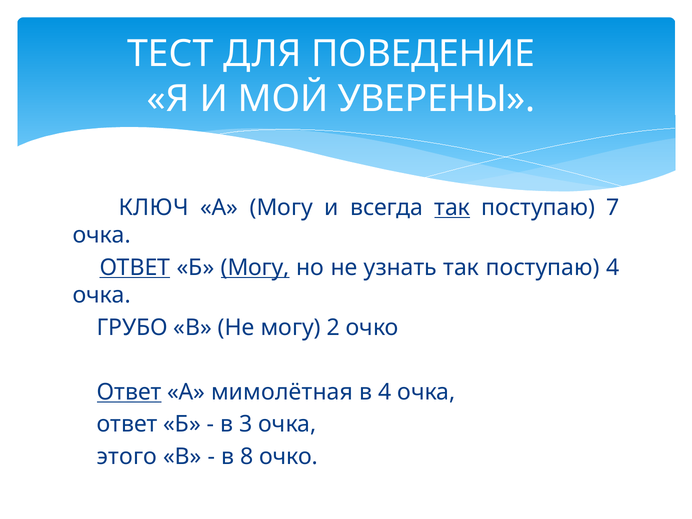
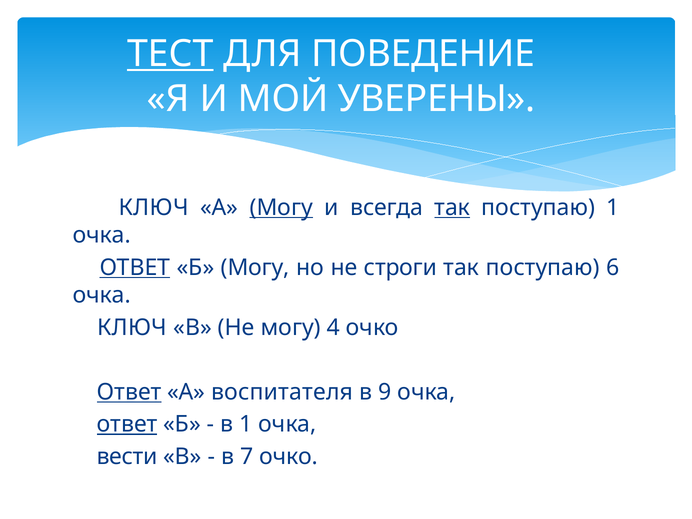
ТЕСТ underline: none -> present
Могу at (281, 208) underline: none -> present
поступаю 7: 7 -> 1
Могу at (255, 268) underline: present -> none
узнать: узнать -> строги
поступаю 4: 4 -> 6
ГРУБО at (132, 328): ГРУБО -> КЛЮЧ
2: 2 -> 4
мимолётная: мимолётная -> воспитателя
в 4: 4 -> 9
ответ at (127, 424) underline: none -> present
в 3: 3 -> 1
этого: этого -> вести
8: 8 -> 7
